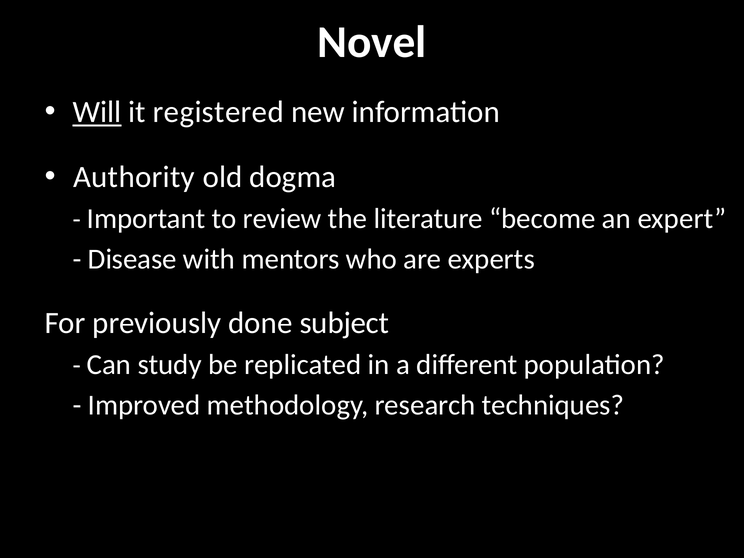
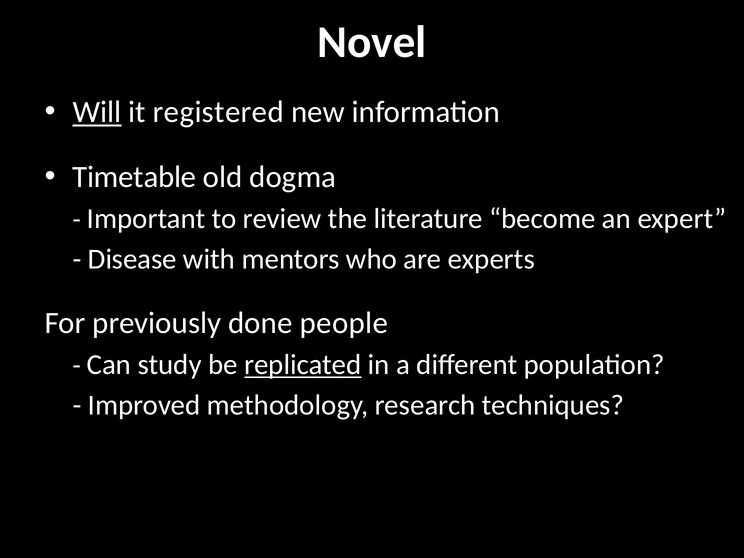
Authority: Authority -> Timetable
subject: subject -> people
replicated underline: none -> present
